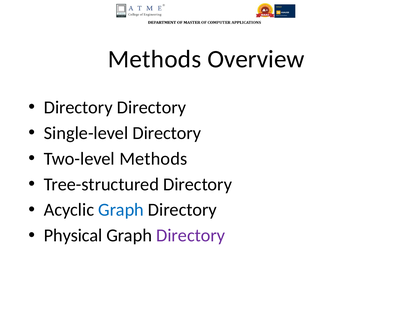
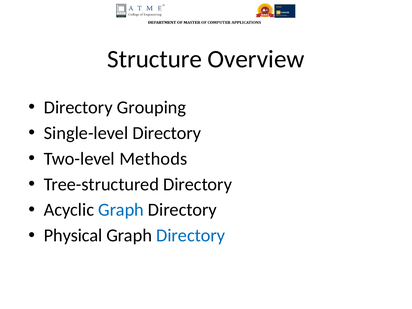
Methods at (154, 59): Methods -> Structure
Directory Directory: Directory -> Grouping
Directory at (191, 236) colour: purple -> blue
